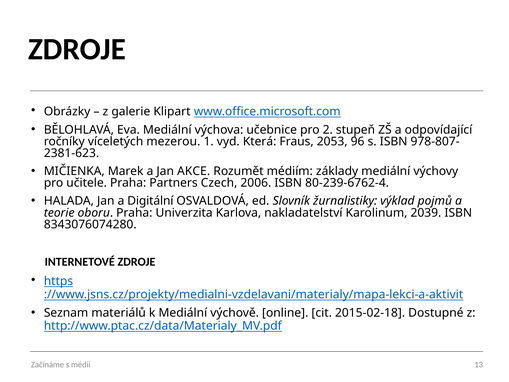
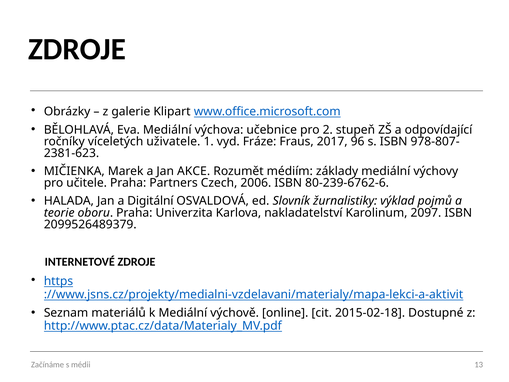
mezerou: mezerou -> uživatele
Která: Která -> Fráze
2053: 2053 -> 2017
80-239-6762-4: 80-239-6762-4 -> 80-239-6762-6
2039: 2039 -> 2097
8343076074280: 8343076074280 -> 2099526489379
